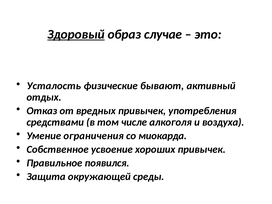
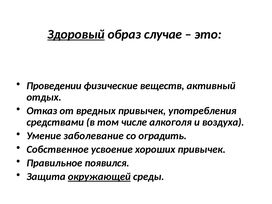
Усталость: Усталость -> Проведении
бывают: бывают -> веществ
ограничения: ограничения -> заболевание
миокарда: миокарда -> оградить
окружающей underline: none -> present
